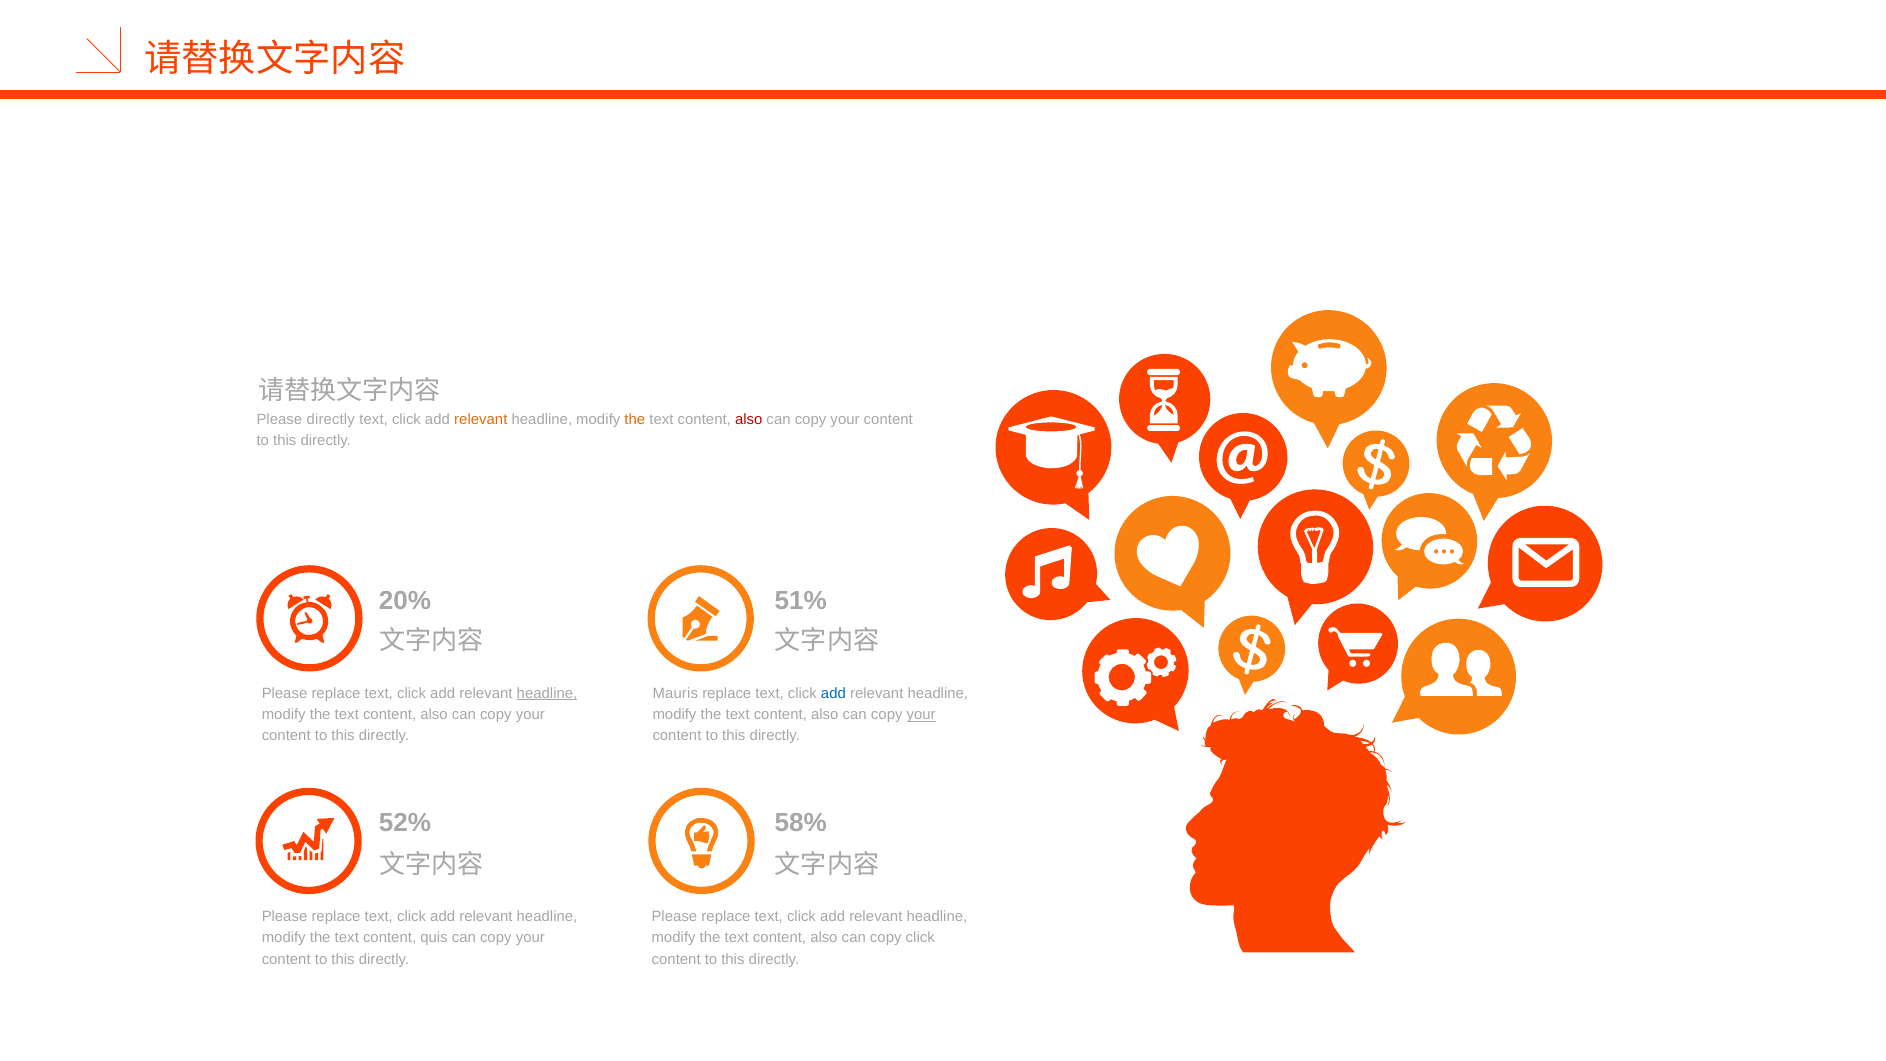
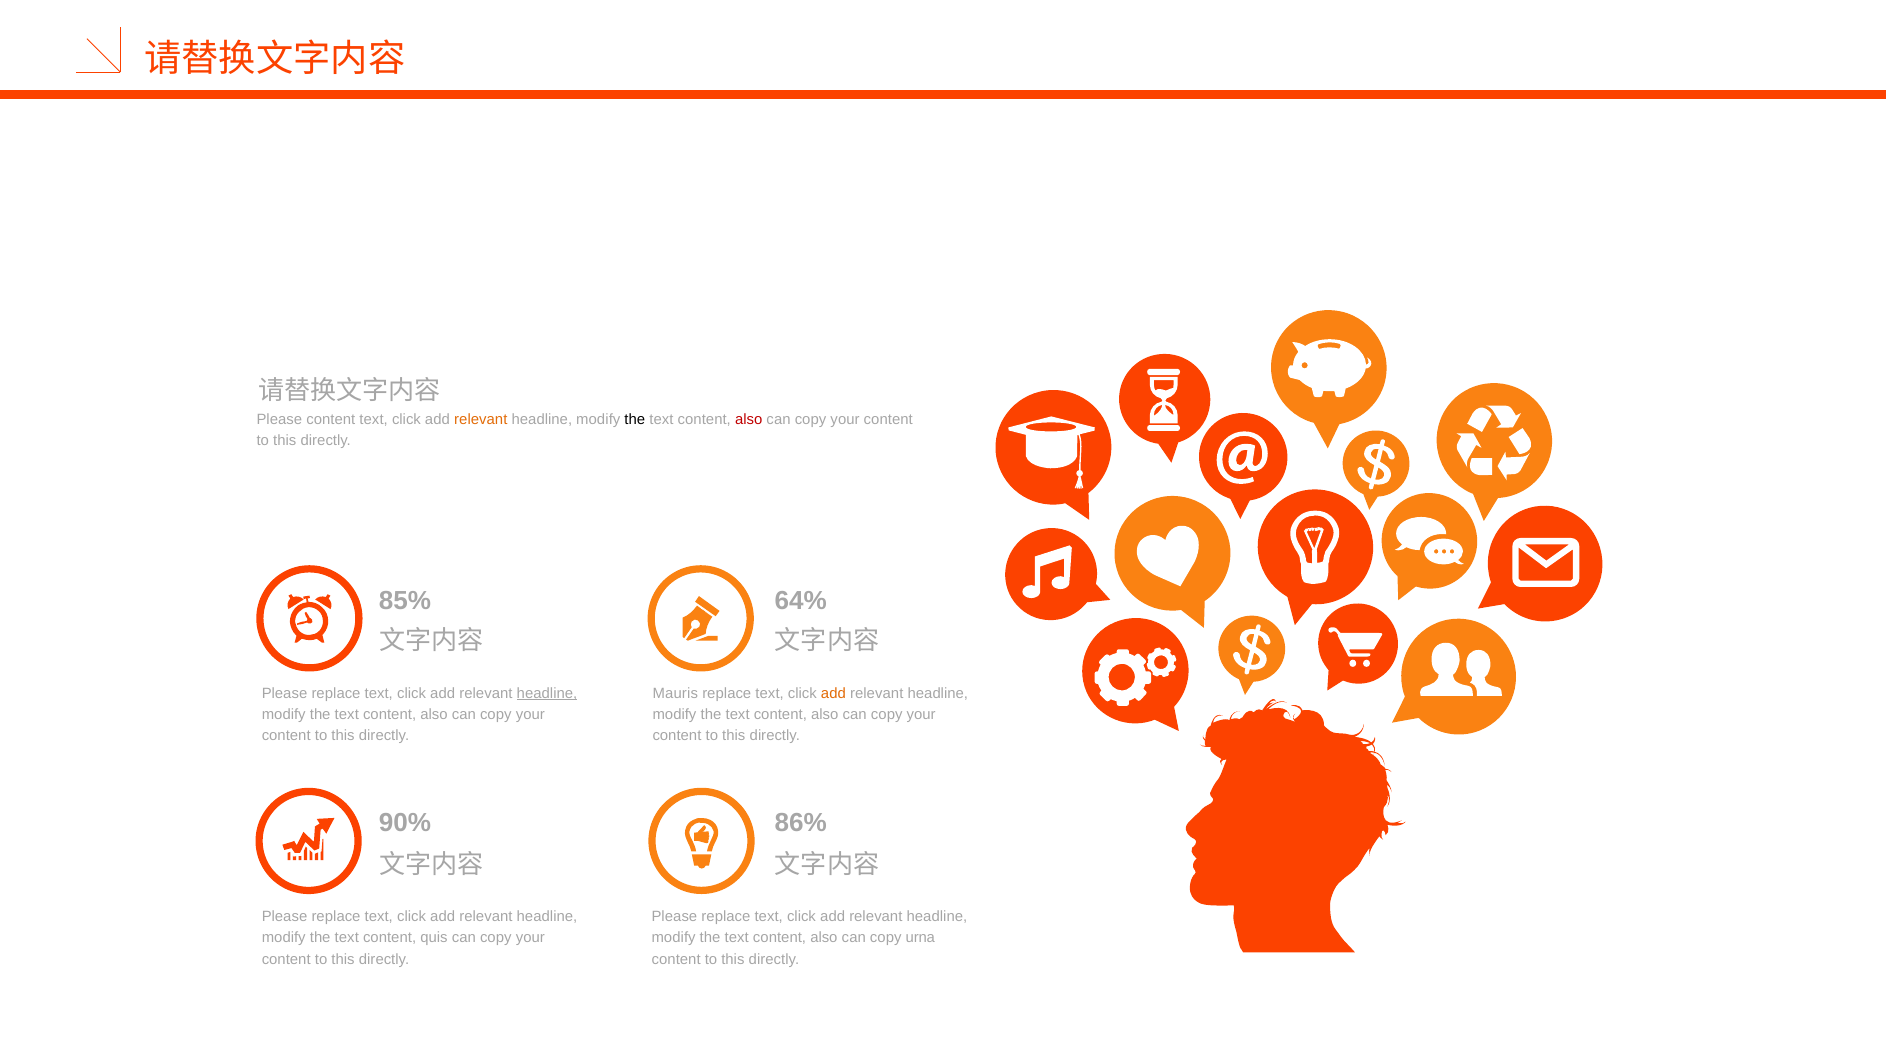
Please directly: directly -> content
the at (635, 419) colour: orange -> black
20%: 20% -> 85%
51%: 51% -> 64%
add at (833, 693) colour: blue -> orange
your at (921, 714) underline: present -> none
52%: 52% -> 90%
58%: 58% -> 86%
copy click: click -> urna
